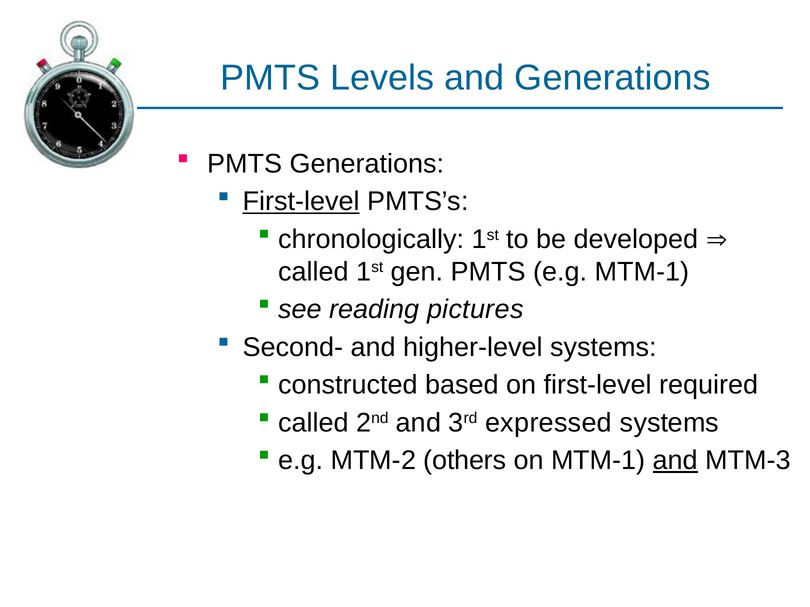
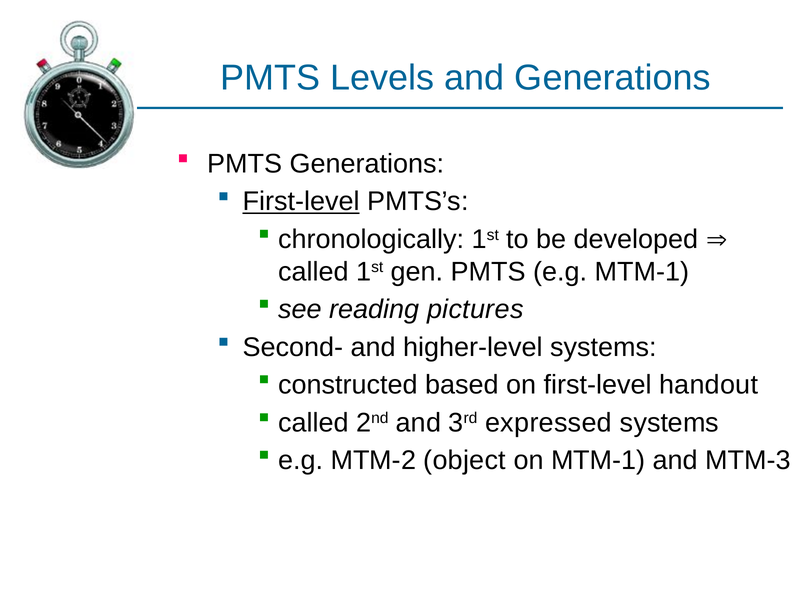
required: required -> handout
others: others -> object
and at (675, 461) underline: present -> none
